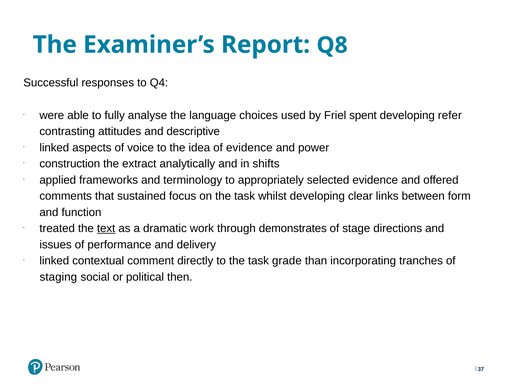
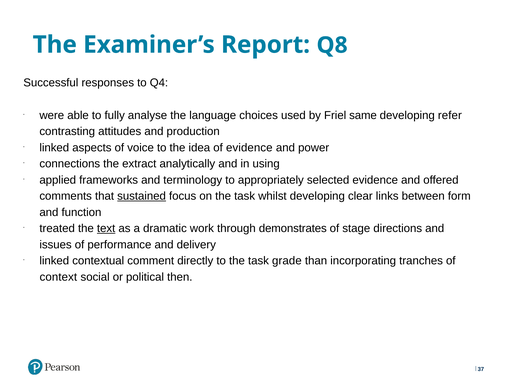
spent: spent -> same
descriptive: descriptive -> production
construction: construction -> connections
shifts: shifts -> using
sustained underline: none -> present
staging: staging -> context
